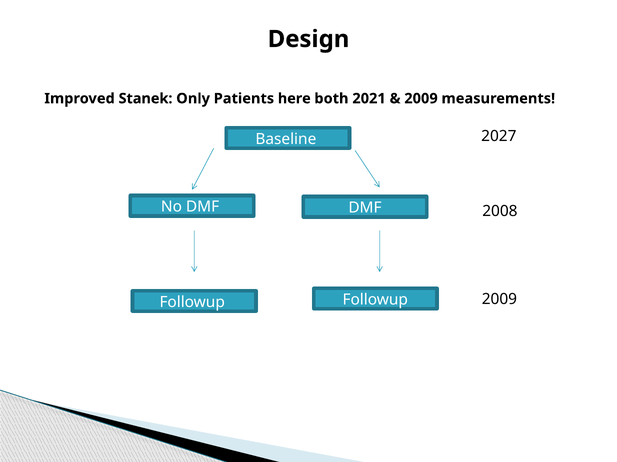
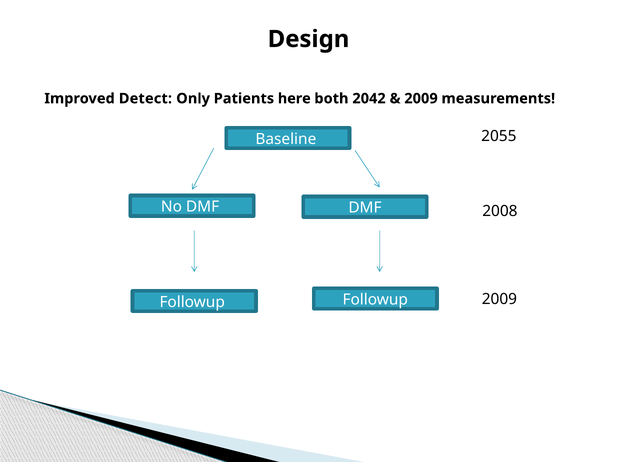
Stanek: Stanek -> Detect
2021: 2021 -> 2042
2027: 2027 -> 2055
